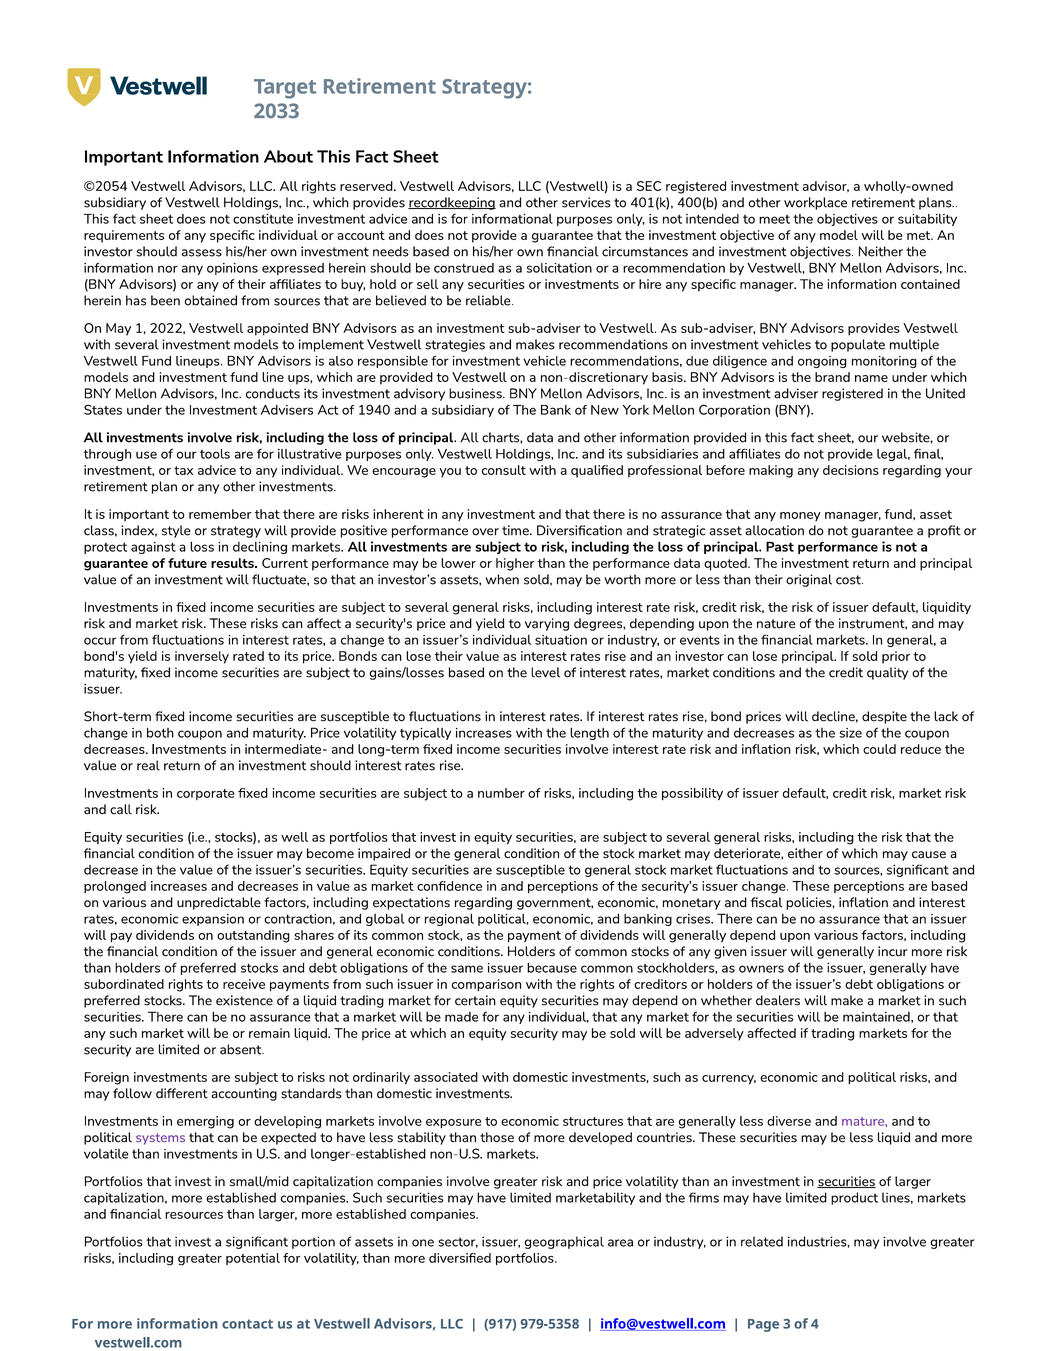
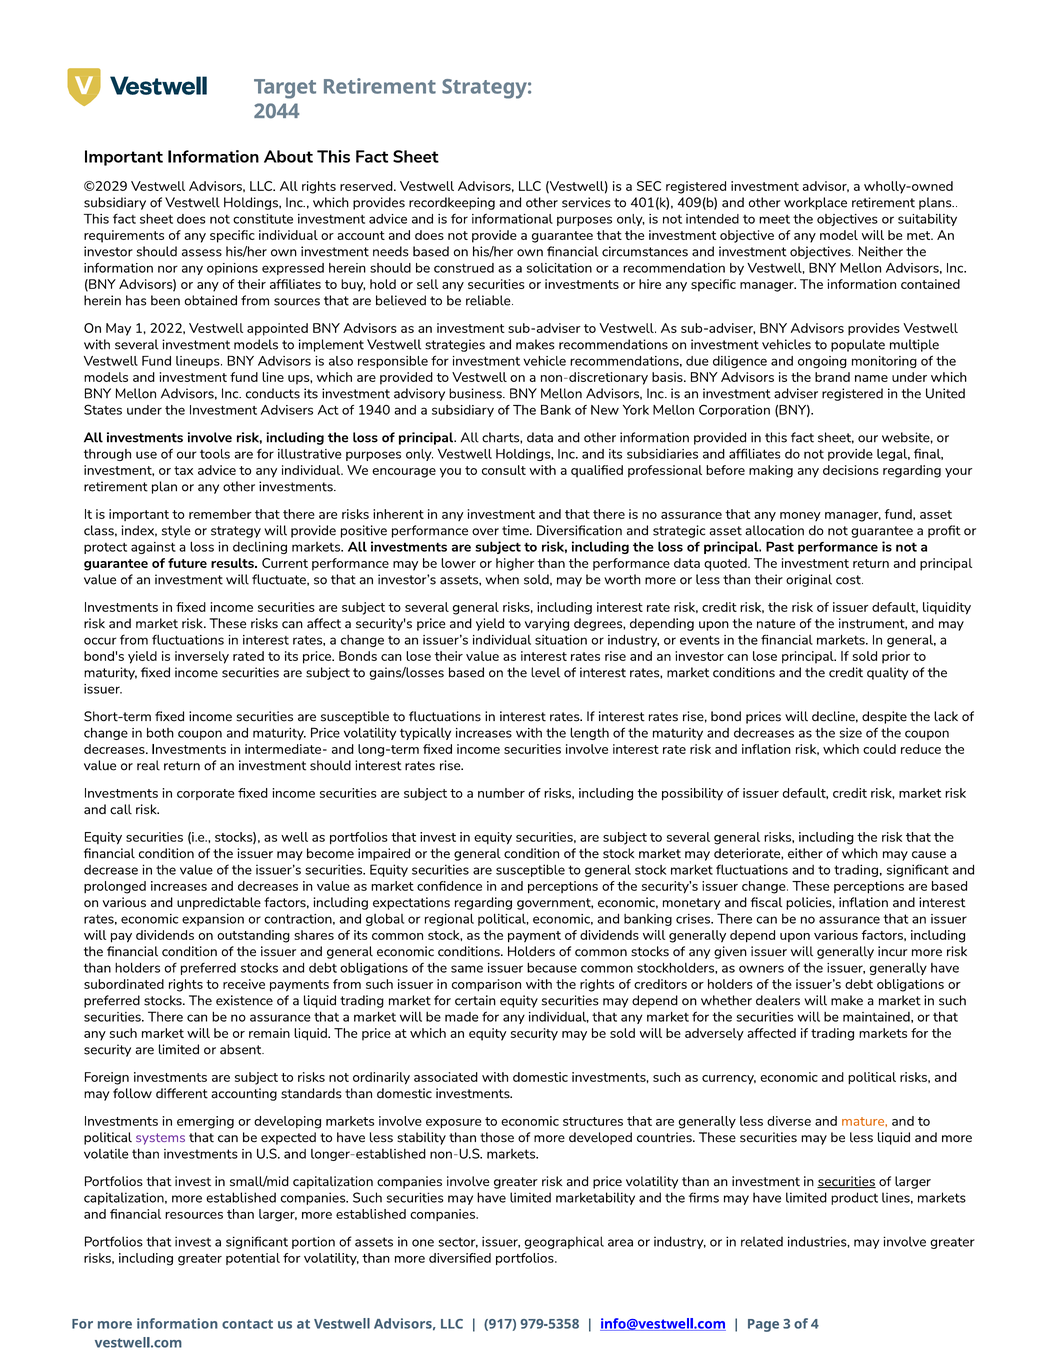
2033: 2033 -> 2044
©2054: ©2054 -> ©2029
recordkeeping underline: present -> none
400(b: 400(b -> 409(b
to sources: sources -> trading
mature colour: purple -> orange
